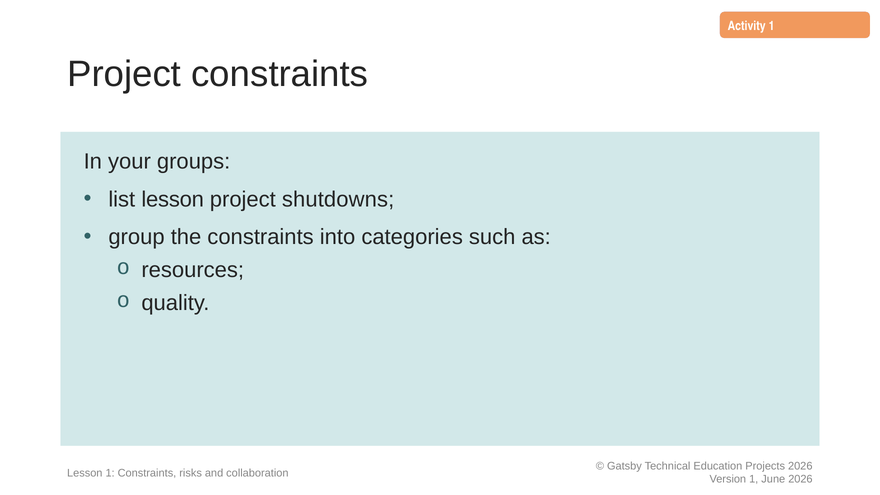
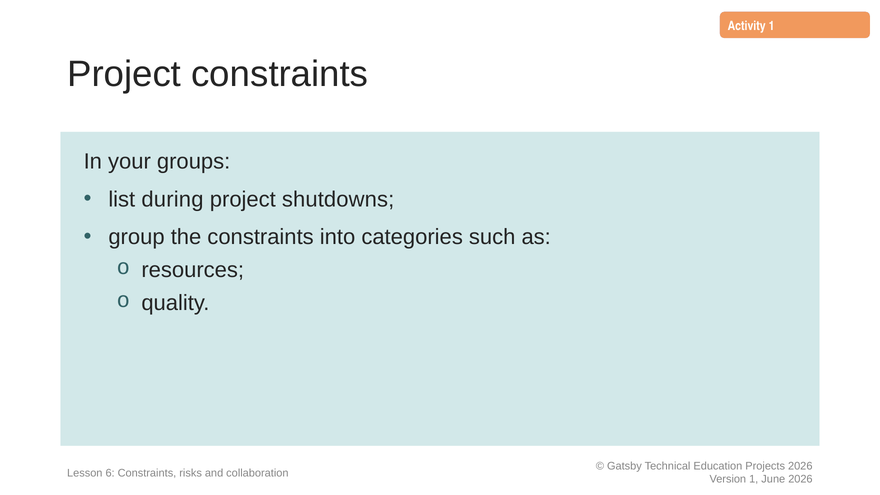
list lesson: lesson -> during
Lesson 1: 1 -> 6
